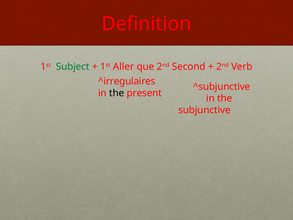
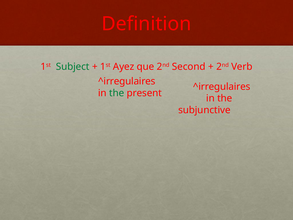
Aller: Aller -> Ayez
^subjunctive at (222, 86): ^subjunctive -> ^irregulaires
the at (117, 93) colour: black -> green
